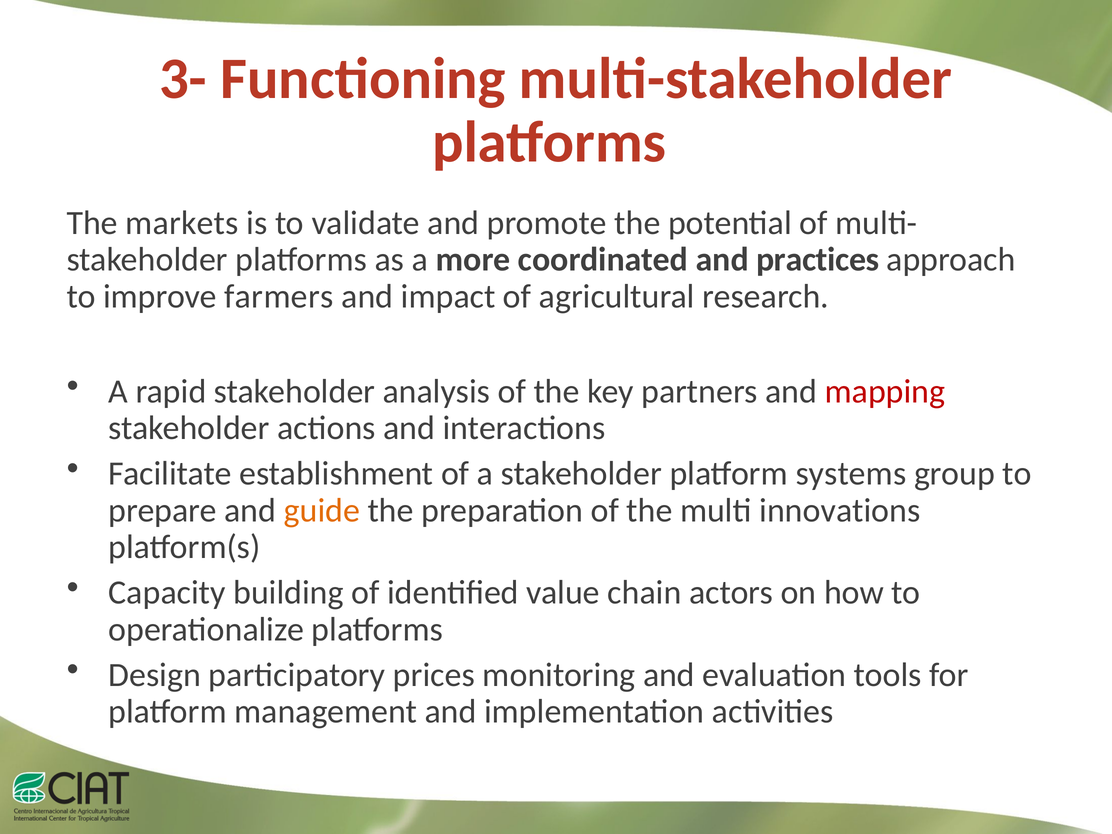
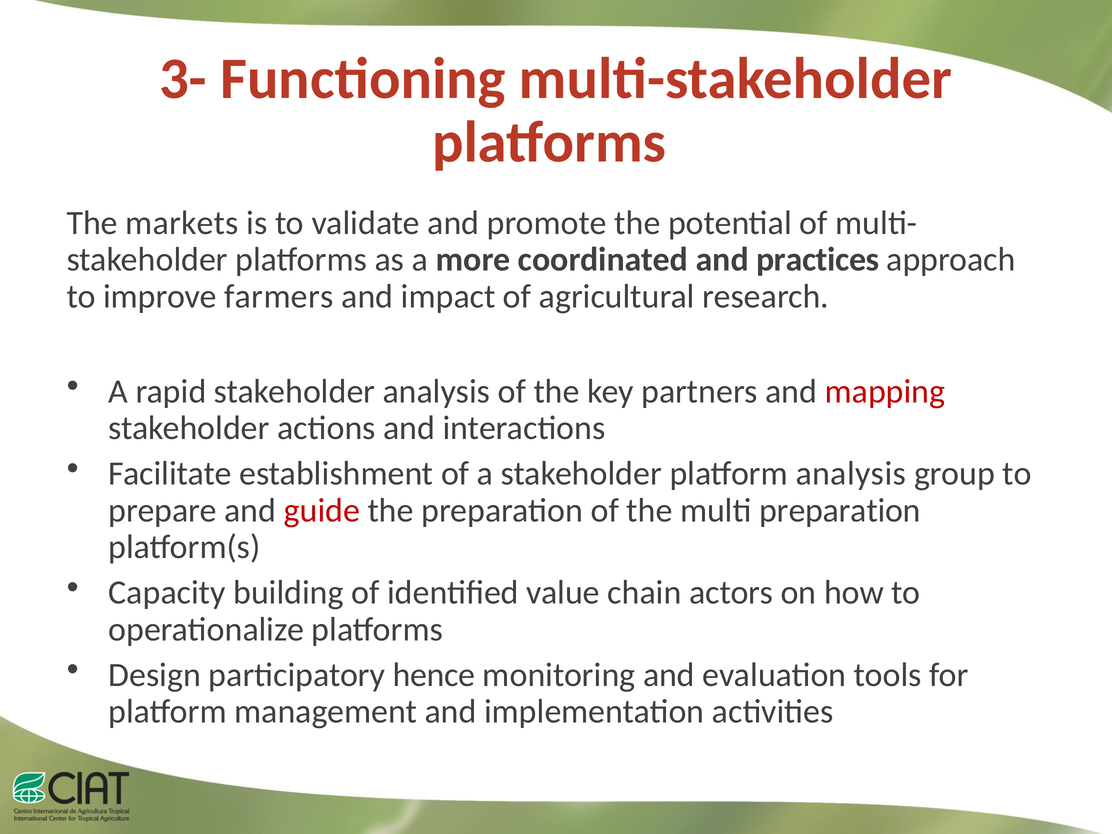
platform systems: systems -> analysis
guide colour: orange -> red
multi innovations: innovations -> preparation
prices: prices -> hence
